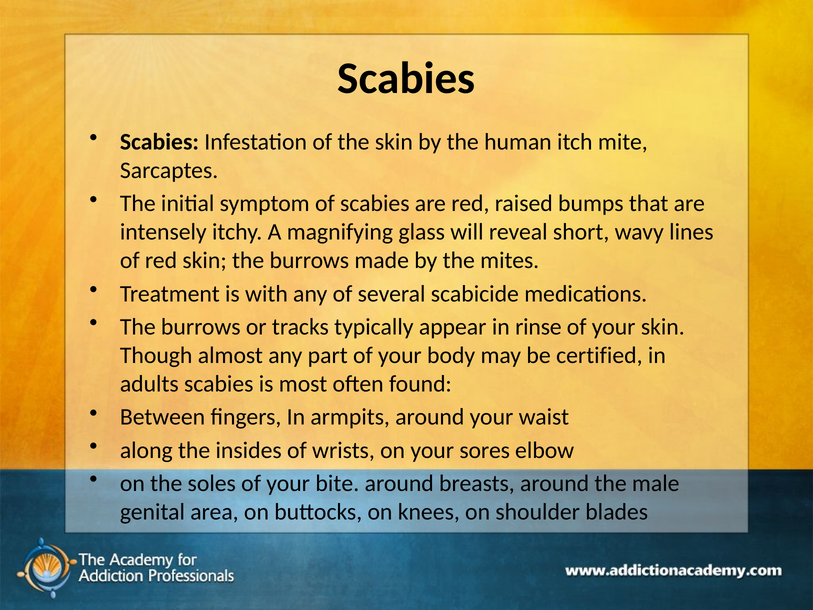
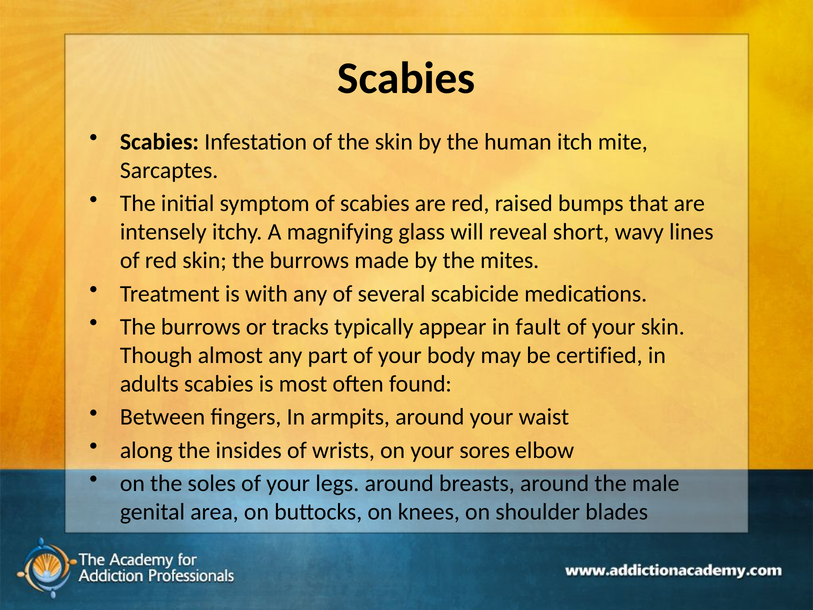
rinse: rinse -> fault
bite: bite -> legs
